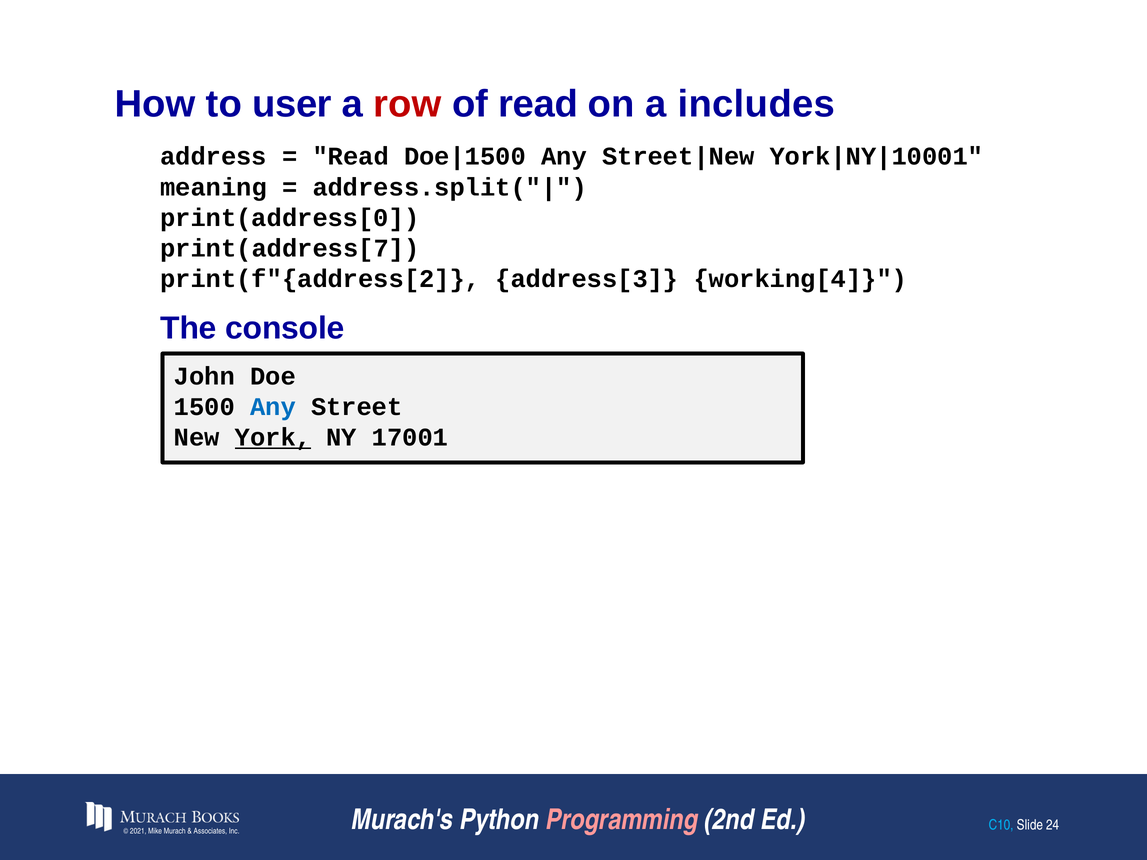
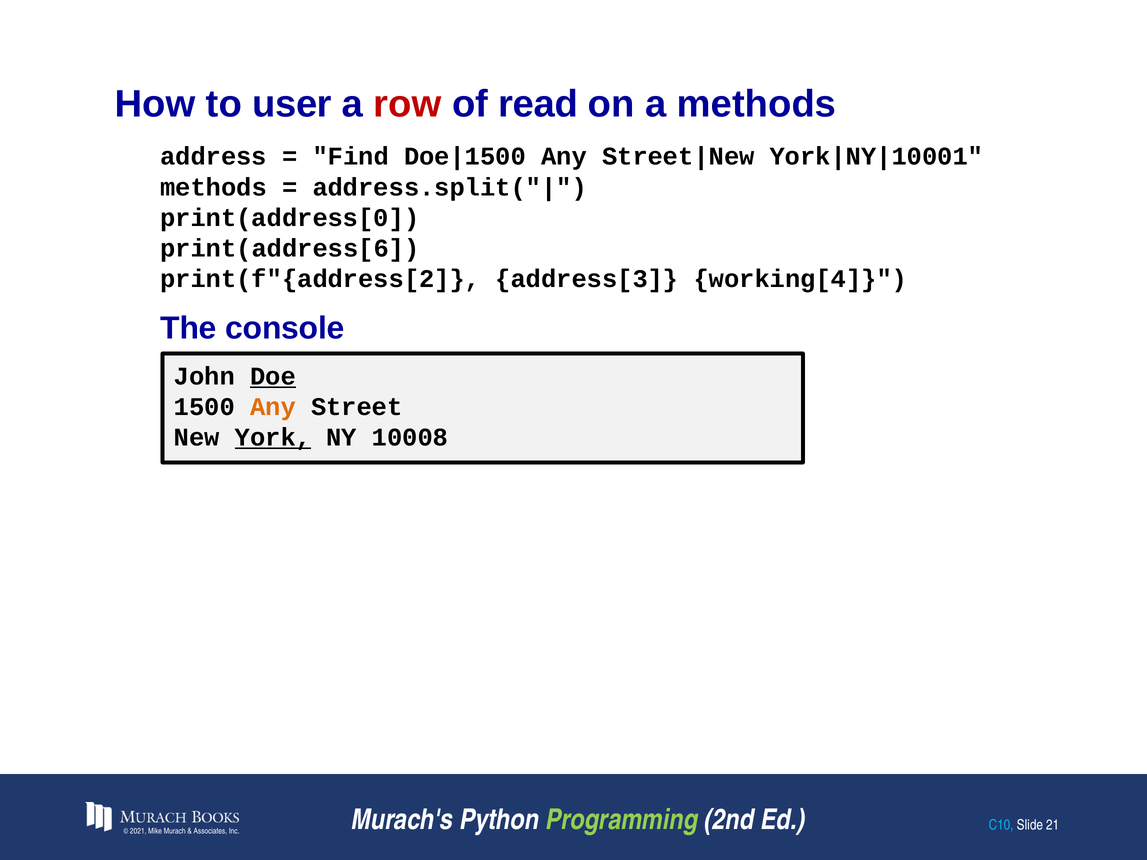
a includes: includes -> methods
Read at (351, 157): Read -> Find
meaning at (213, 187): meaning -> methods
print(address[7: print(address[7 -> print(address[6
Doe underline: none -> present
Any at (273, 407) colour: blue -> orange
17001: 17001 -> 10008
Programming colour: pink -> light green
24: 24 -> 21
